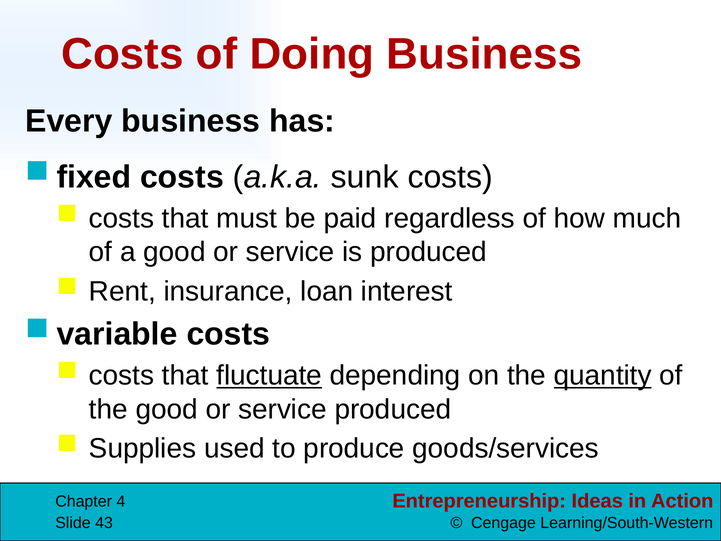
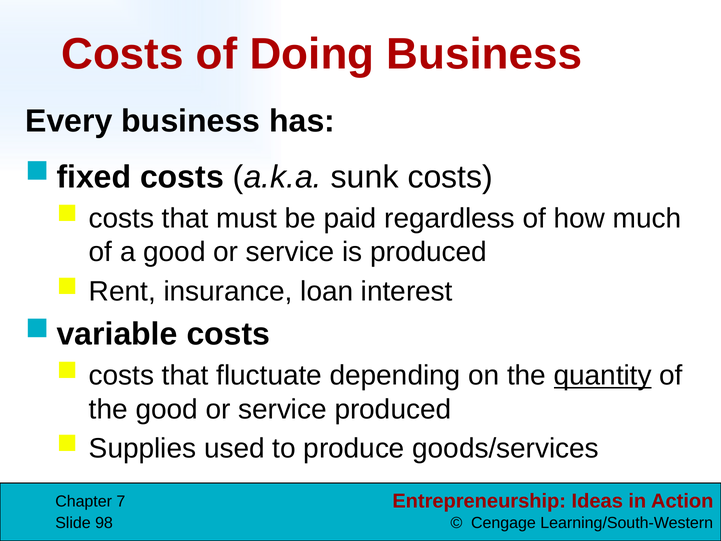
fluctuate underline: present -> none
4: 4 -> 7
43: 43 -> 98
